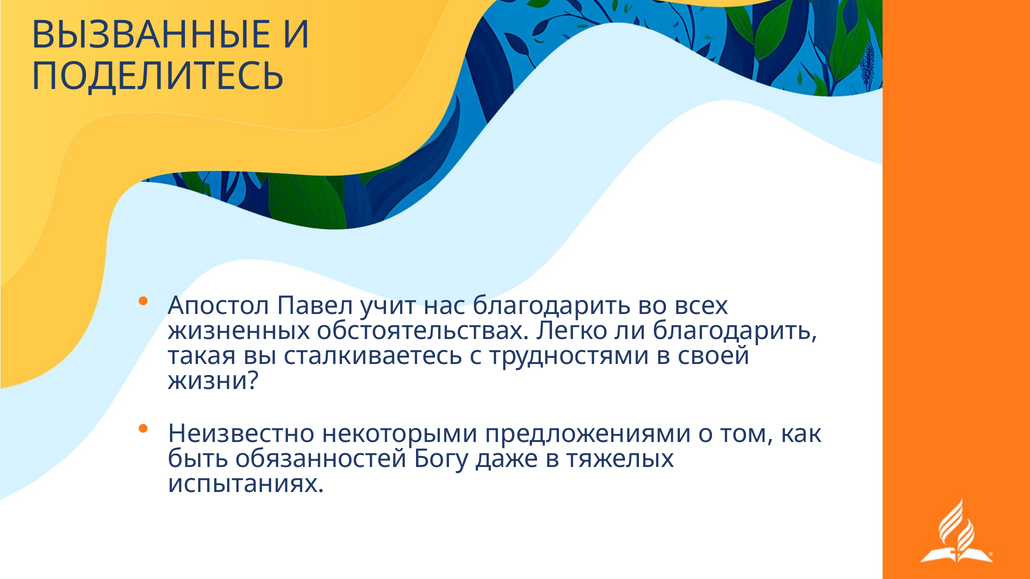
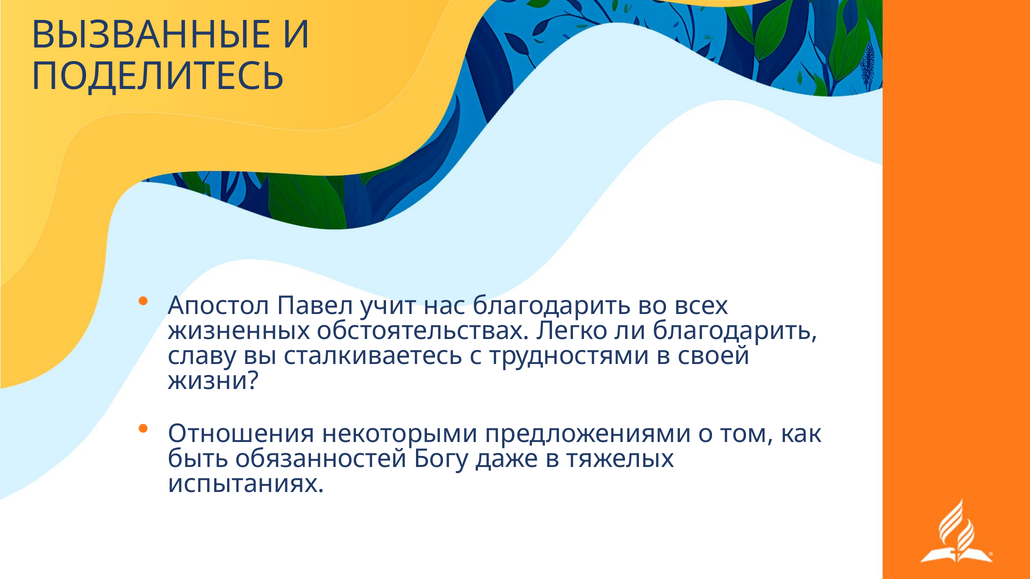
такая: такая -> славу
Неизвестно: Неизвестно -> Отношения
